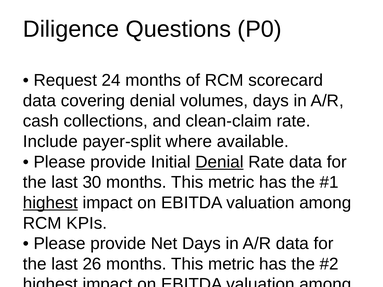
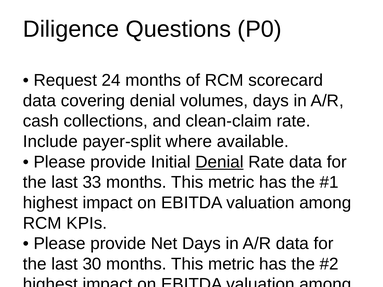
30: 30 -> 33
highest at (50, 203) underline: present -> none
26: 26 -> 30
